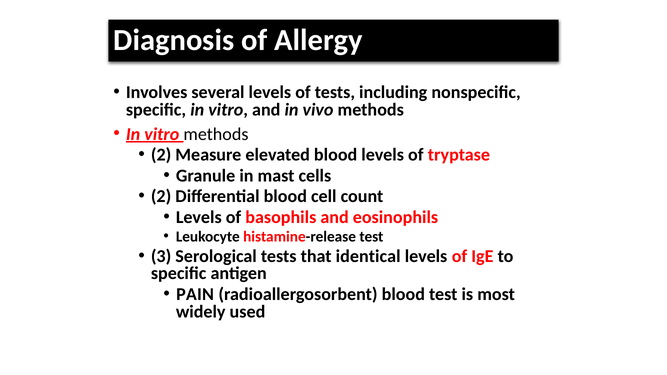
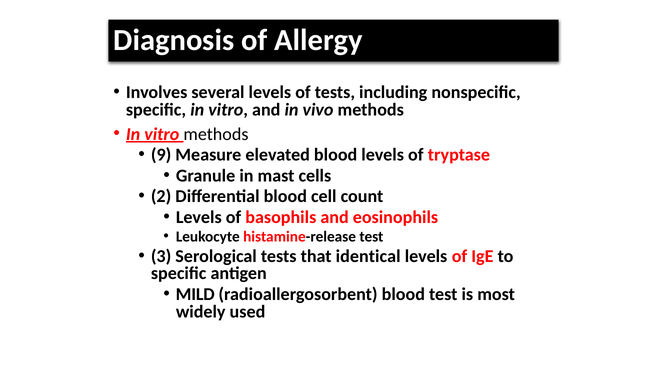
2 at (161, 155): 2 -> 9
PAIN: PAIN -> MILD
